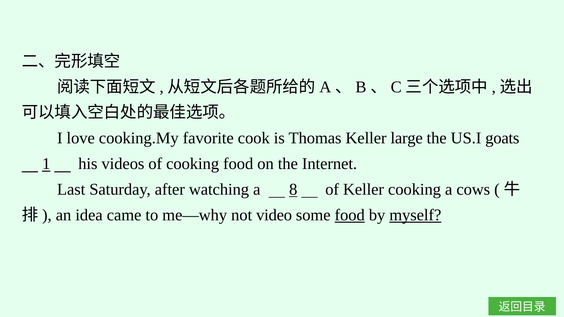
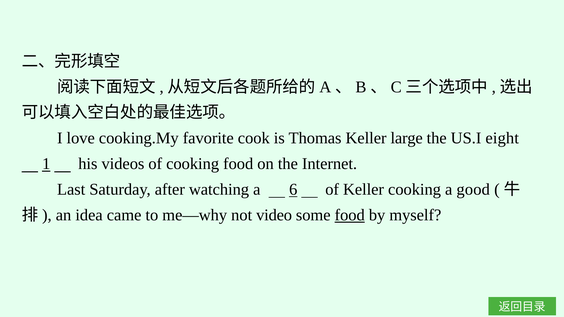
goats: goats -> eight
8: 8 -> 6
cows: cows -> good
myself underline: present -> none
